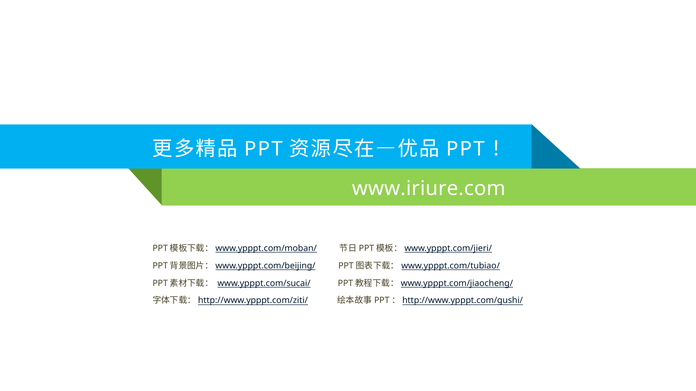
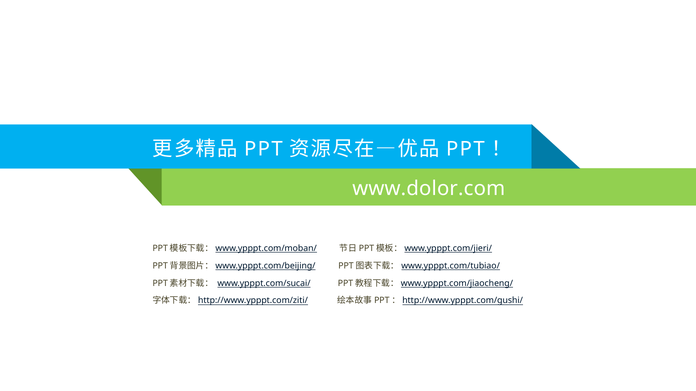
www.iriure.com: www.iriure.com -> www.dolor.com
